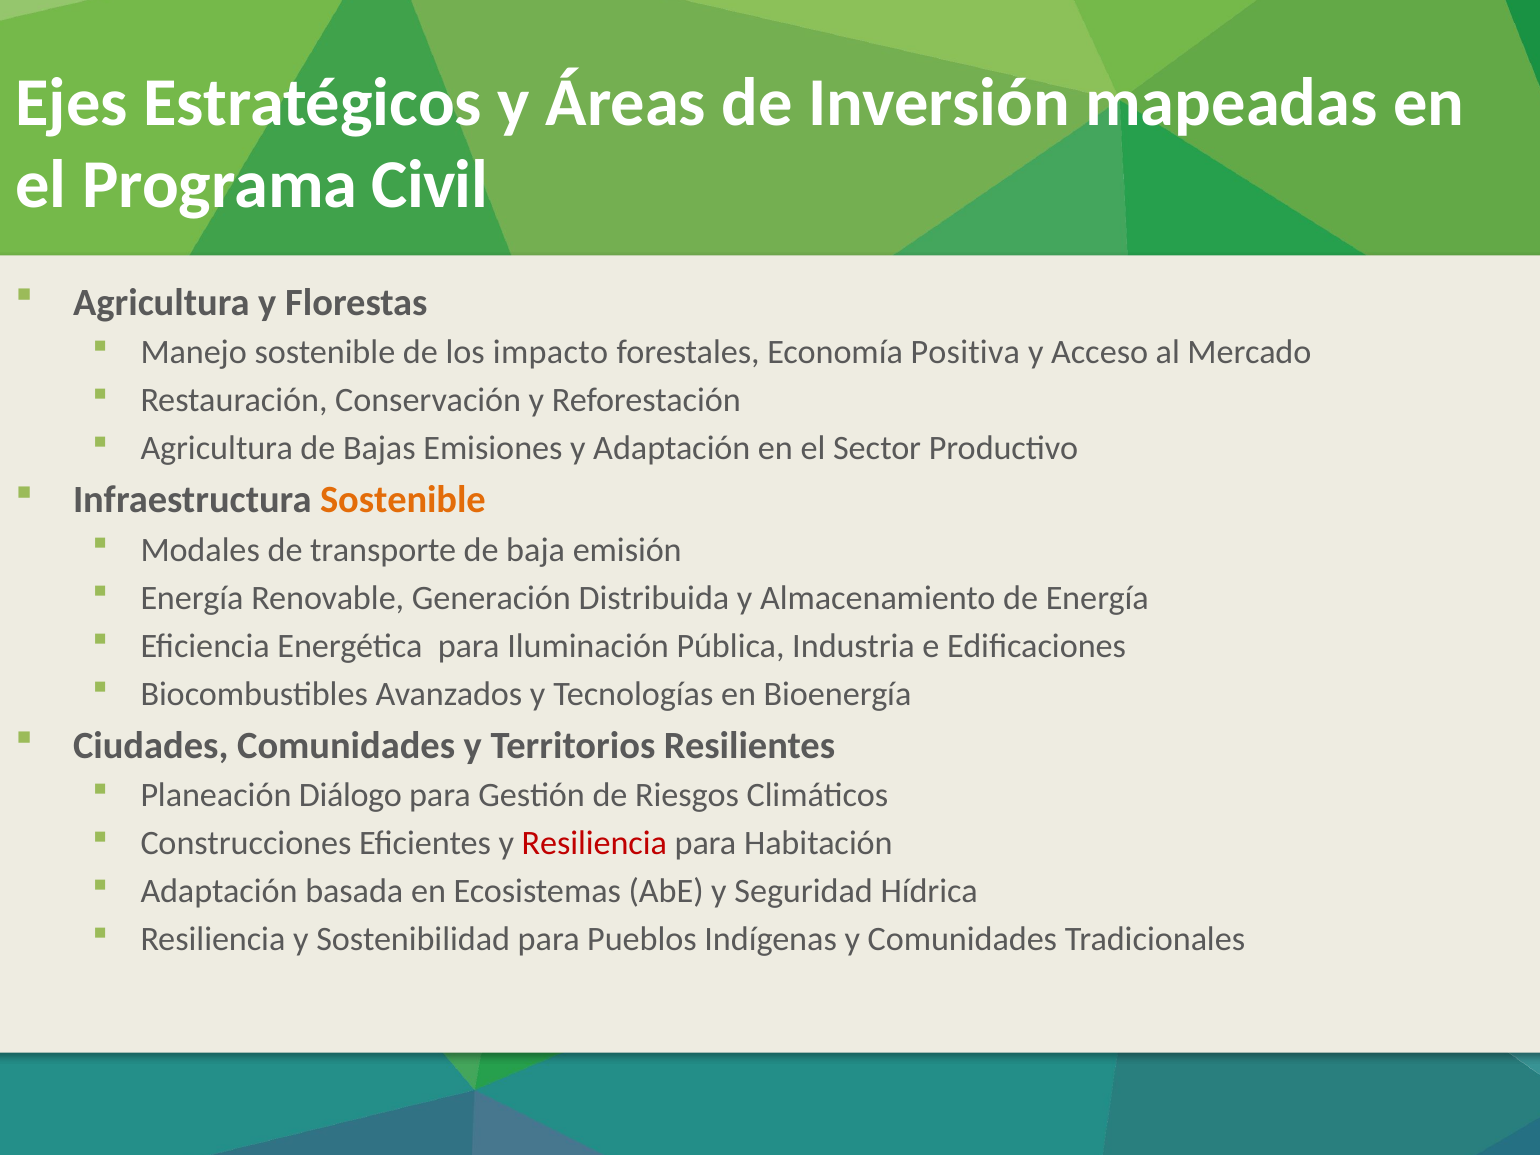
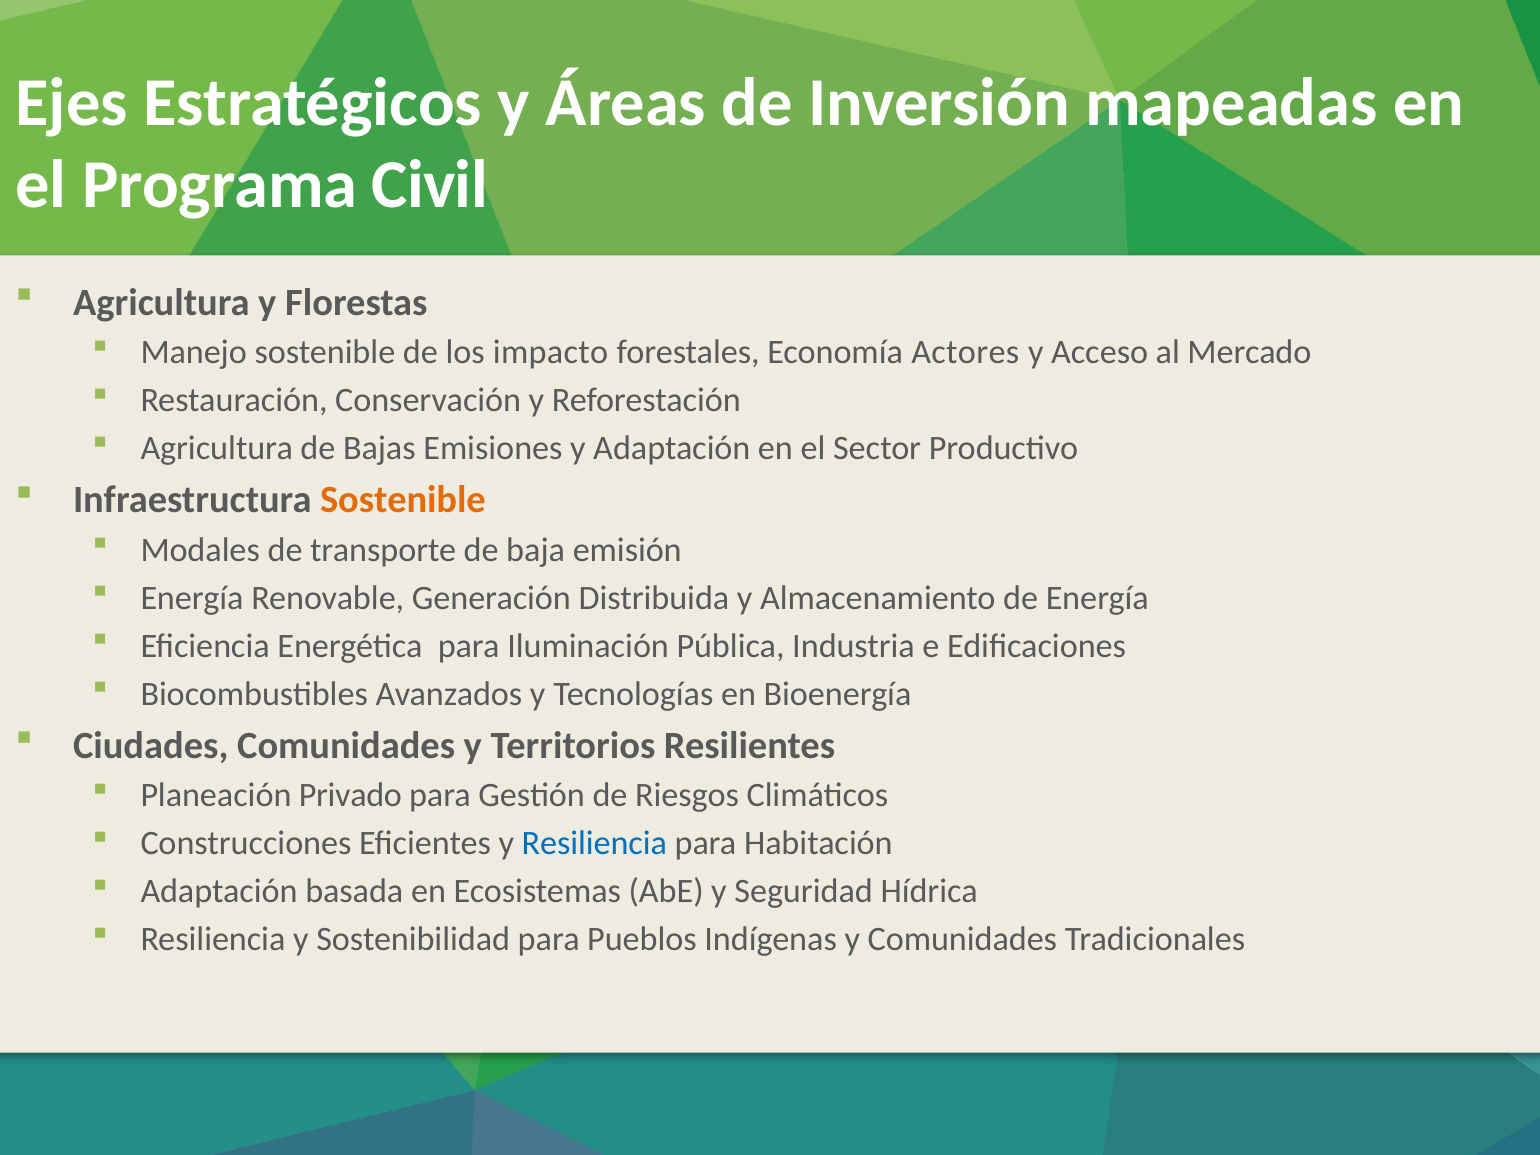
Positiva: Positiva -> Actores
Diálogo: Diálogo -> Privado
Resiliencia at (594, 844) colour: red -> blue
